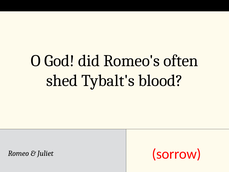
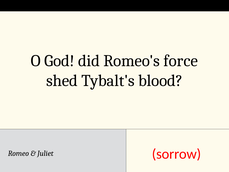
often: often -> force
